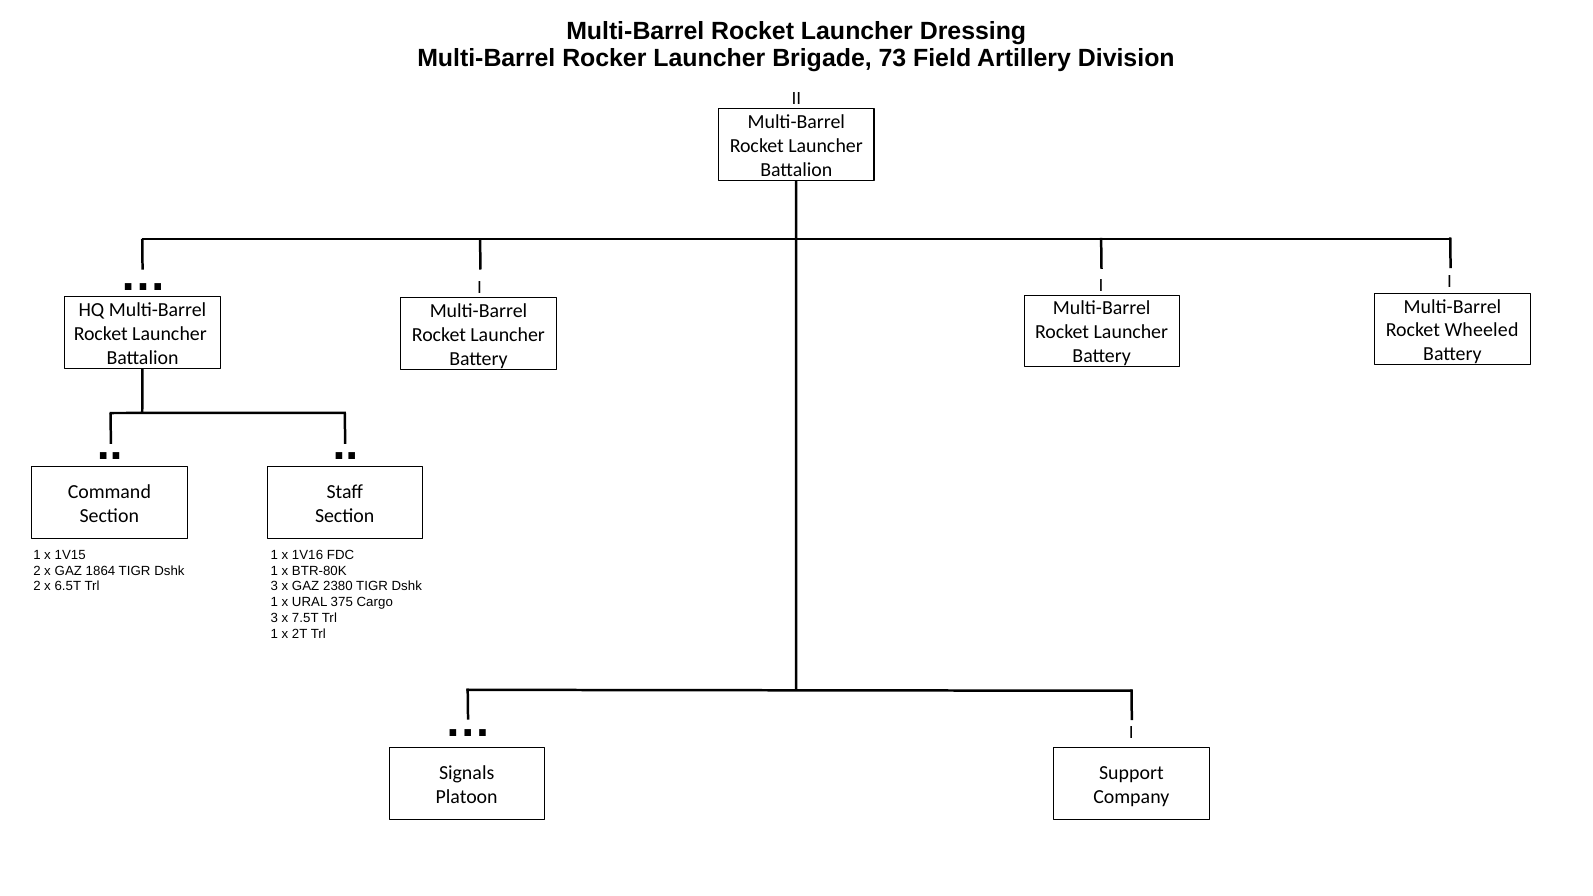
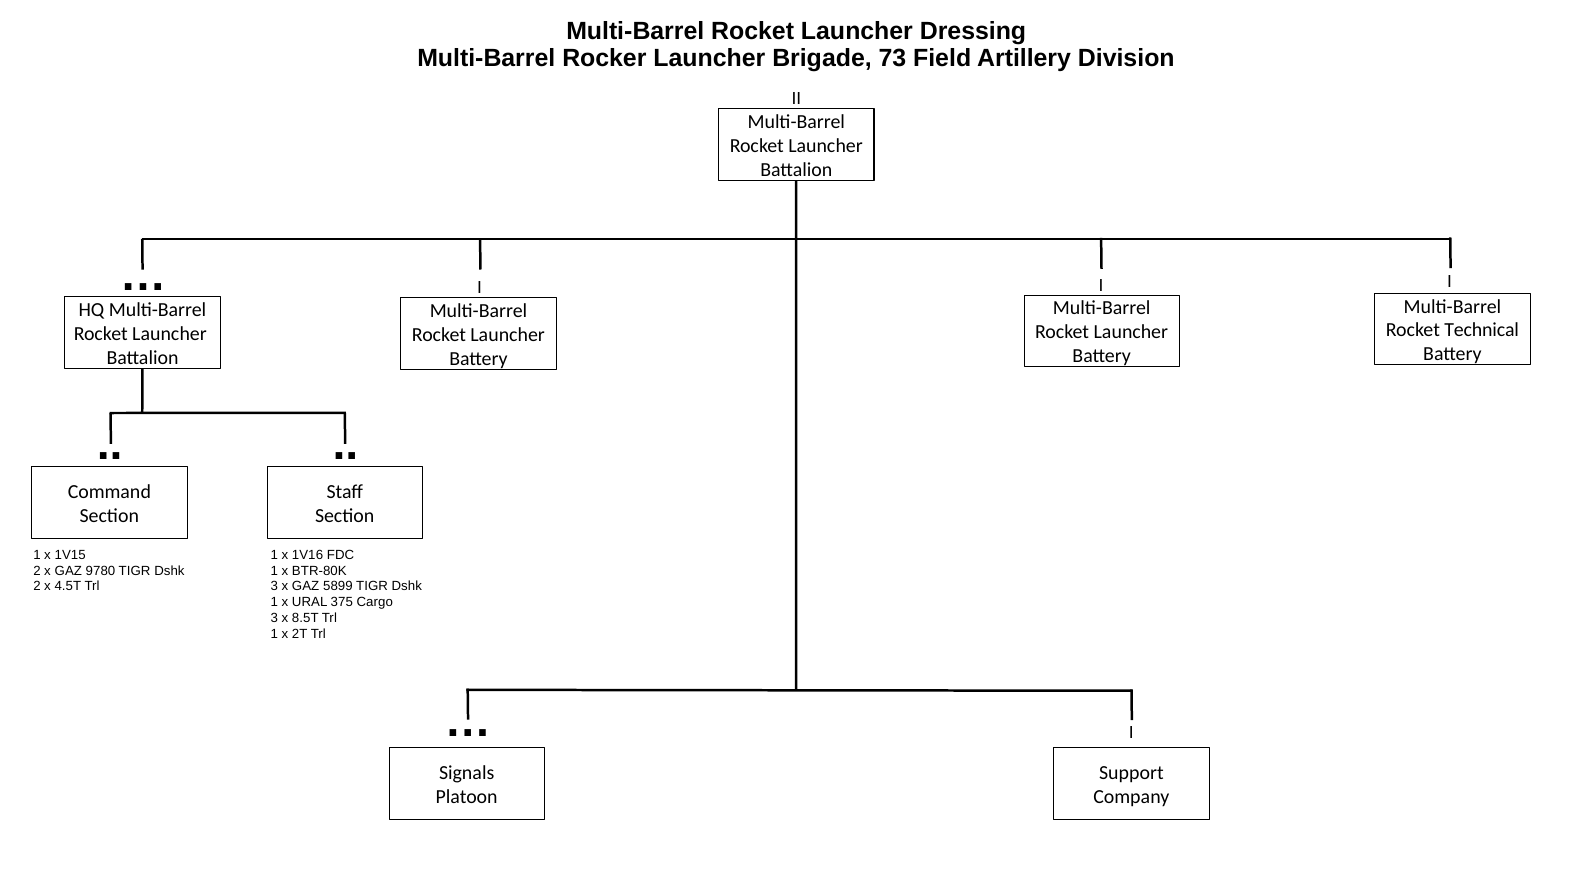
Wheeled: Wheeled -> Technical
1864: 1864 -> 9780
6.5T: 6.5T -> 4.5T
2380: 2380 -> 5899
7.5T: 7.5T -> 8.5T
